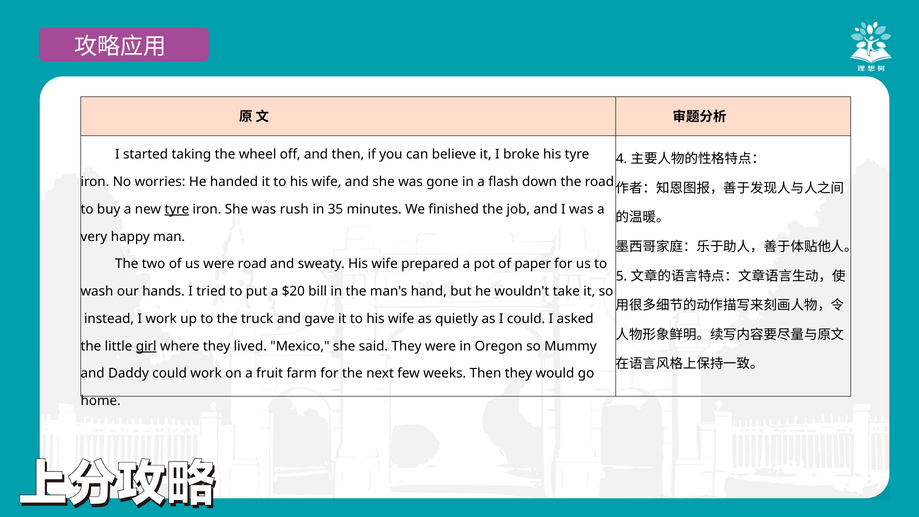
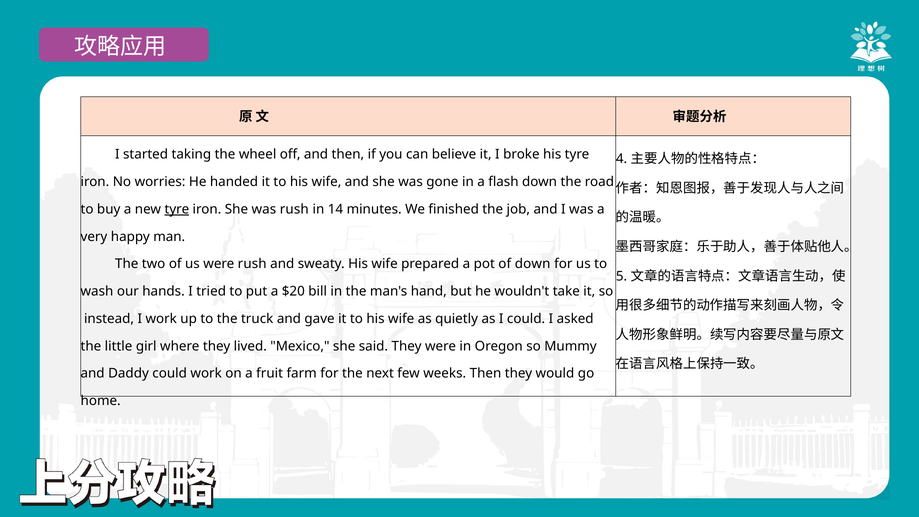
35: 35 -> 14
were road: road -> rush
of paper: paper -> down
girl underline: present -> none
